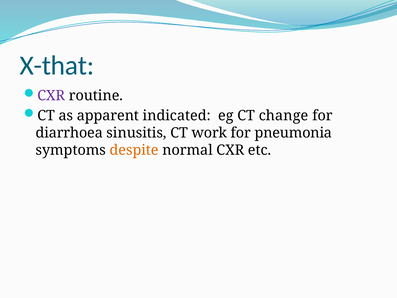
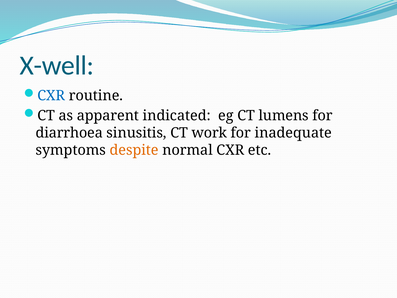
X-that: X-that -> X-well
CXR at (51, 96) colour: purple -> blue
change: change -> lumens
pneumonia: pneumonia -> inadequate
